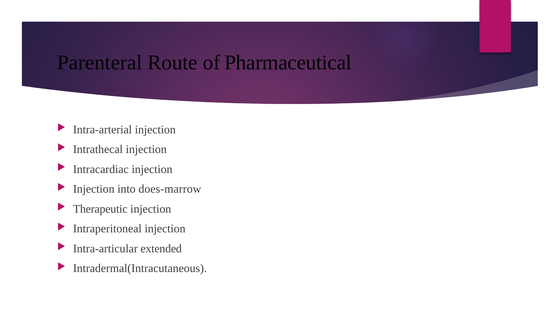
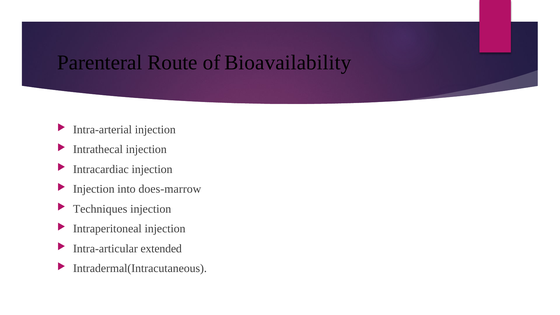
Pharmaceutical: Pharmaceutical -> Bioavailability
Therapeutic: Therapeutic -> Techniques
